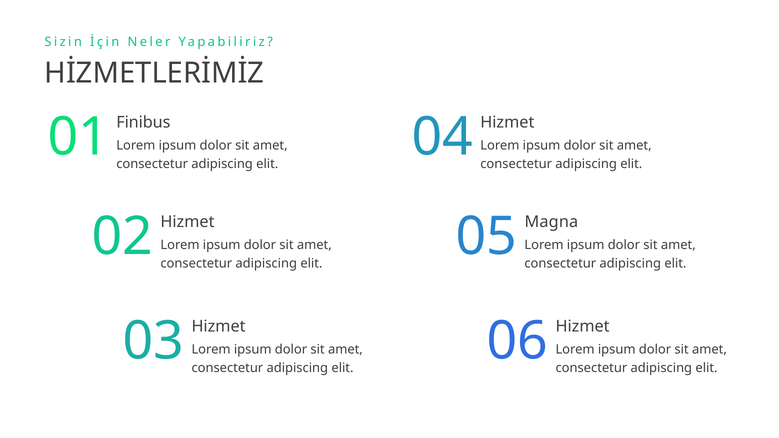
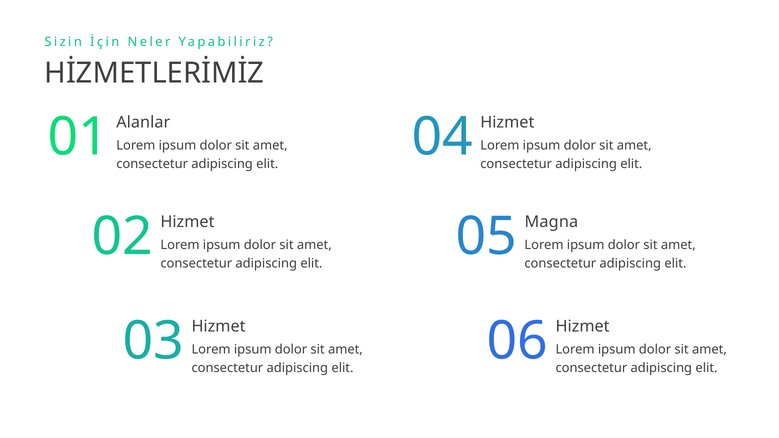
Finibus: Finibus -> Alanlar
